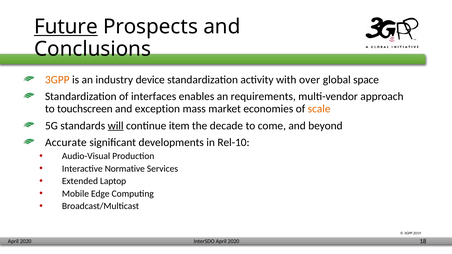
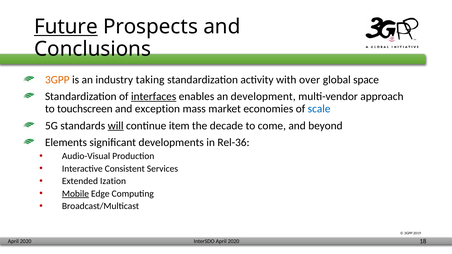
device: device -> taking
interfaces underline: none -> present
requirements: requirements -> development
scale colour: orange -> blue
Accurate: Accurate -> Elements
Rel-10: Rel-10 -> Rel-36
Normative: Normative -> Consistent
Laptop: Laptop -> Ization
Mobile underline: none -> present
